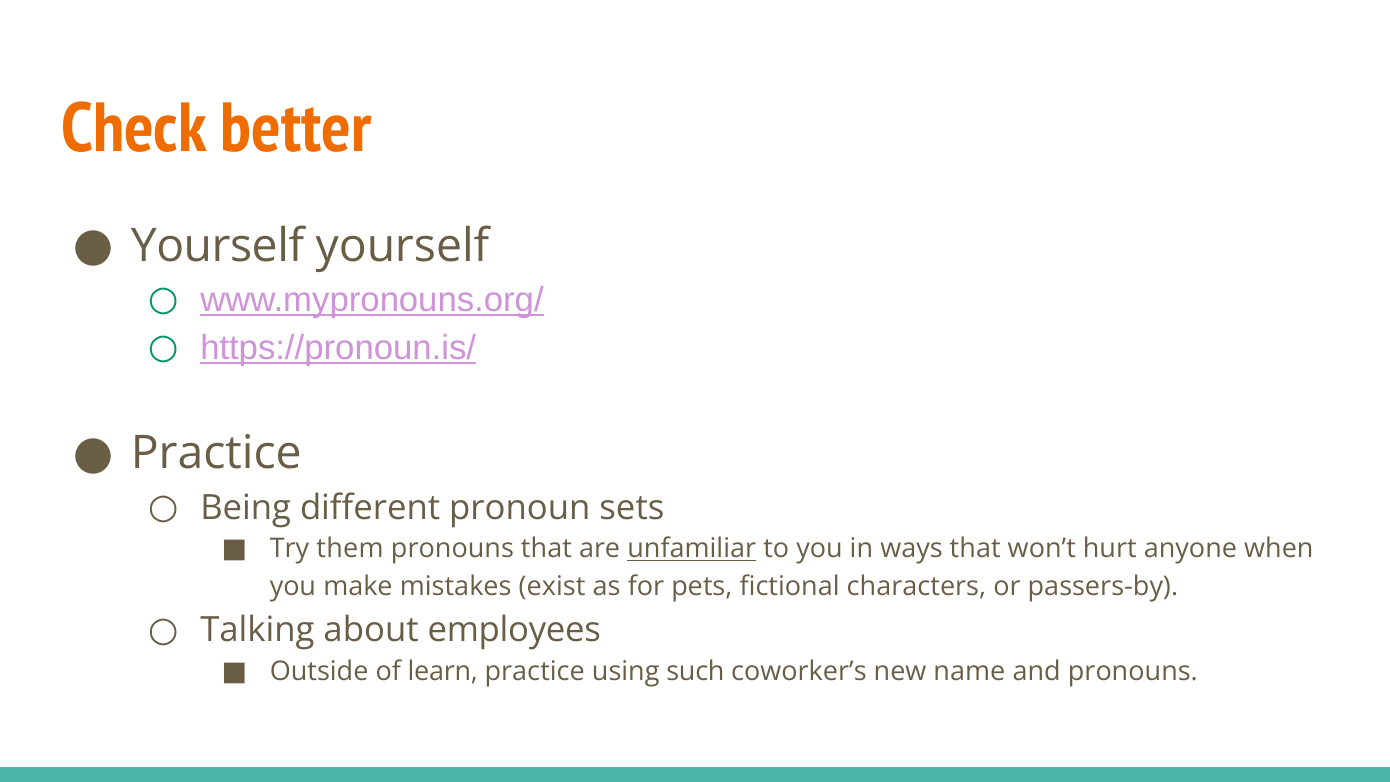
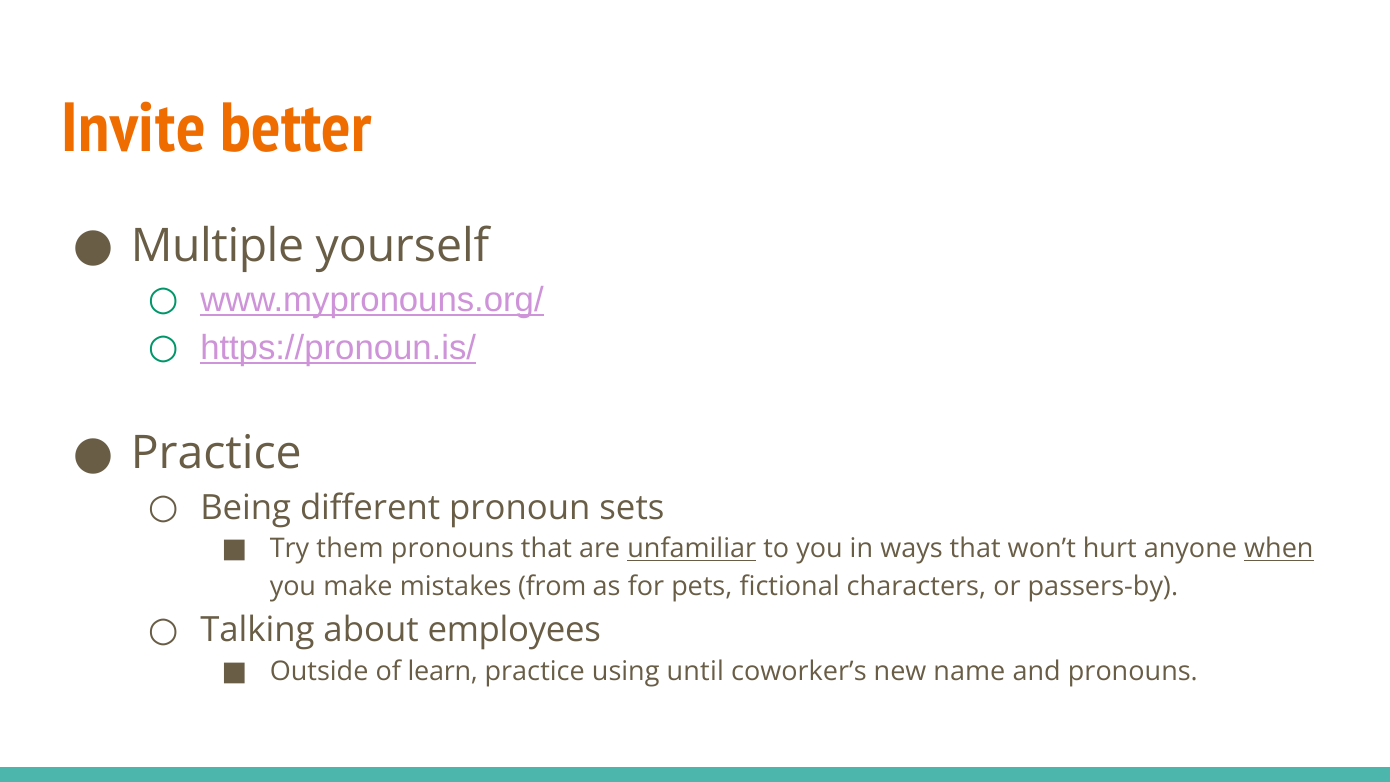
Check: Check -> Invite
Yourself at (217, 246): Yourself -> Multiple
when underline: none -> present
exist: exist -> from
such: such -> until
